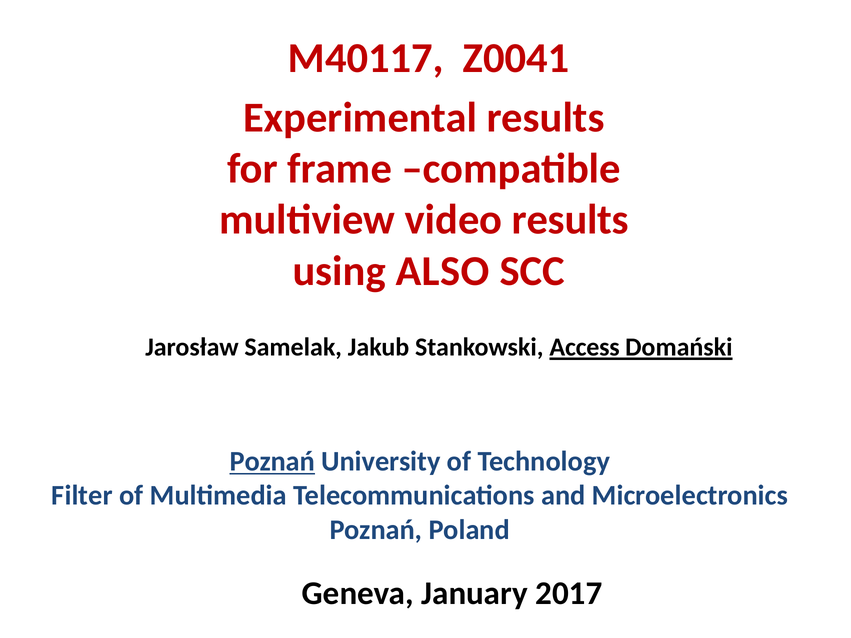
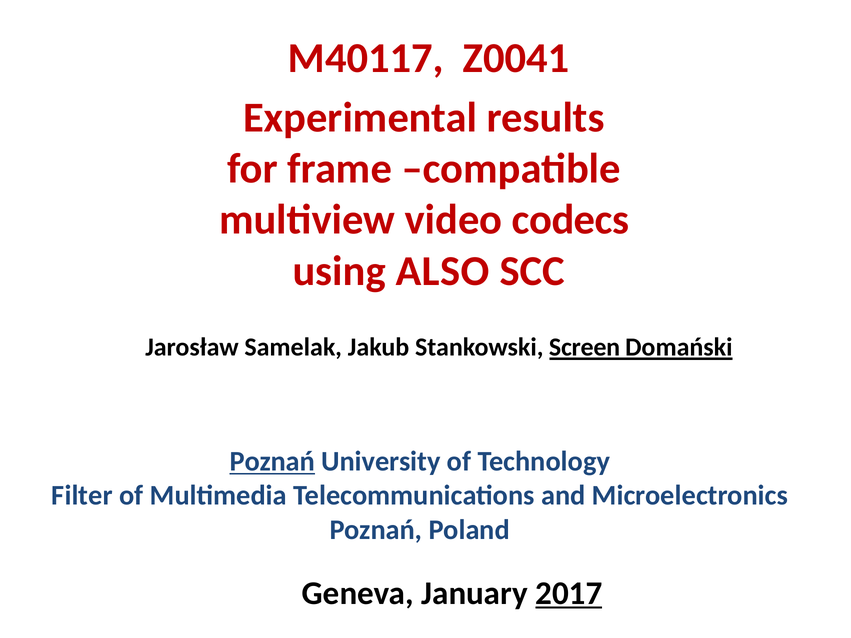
video results: results -> codecs
Access: Access -> Screen
2017 underline: none -> present
